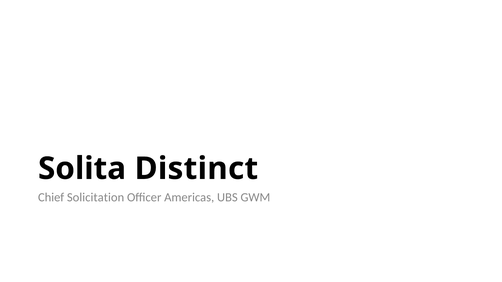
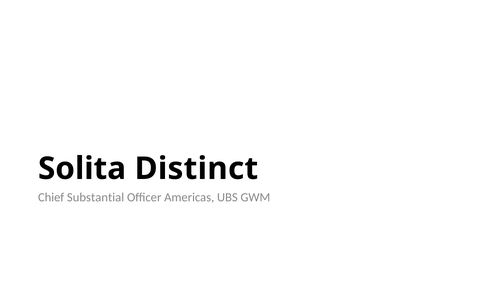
Solicitation: Solicitation -> Substantial
